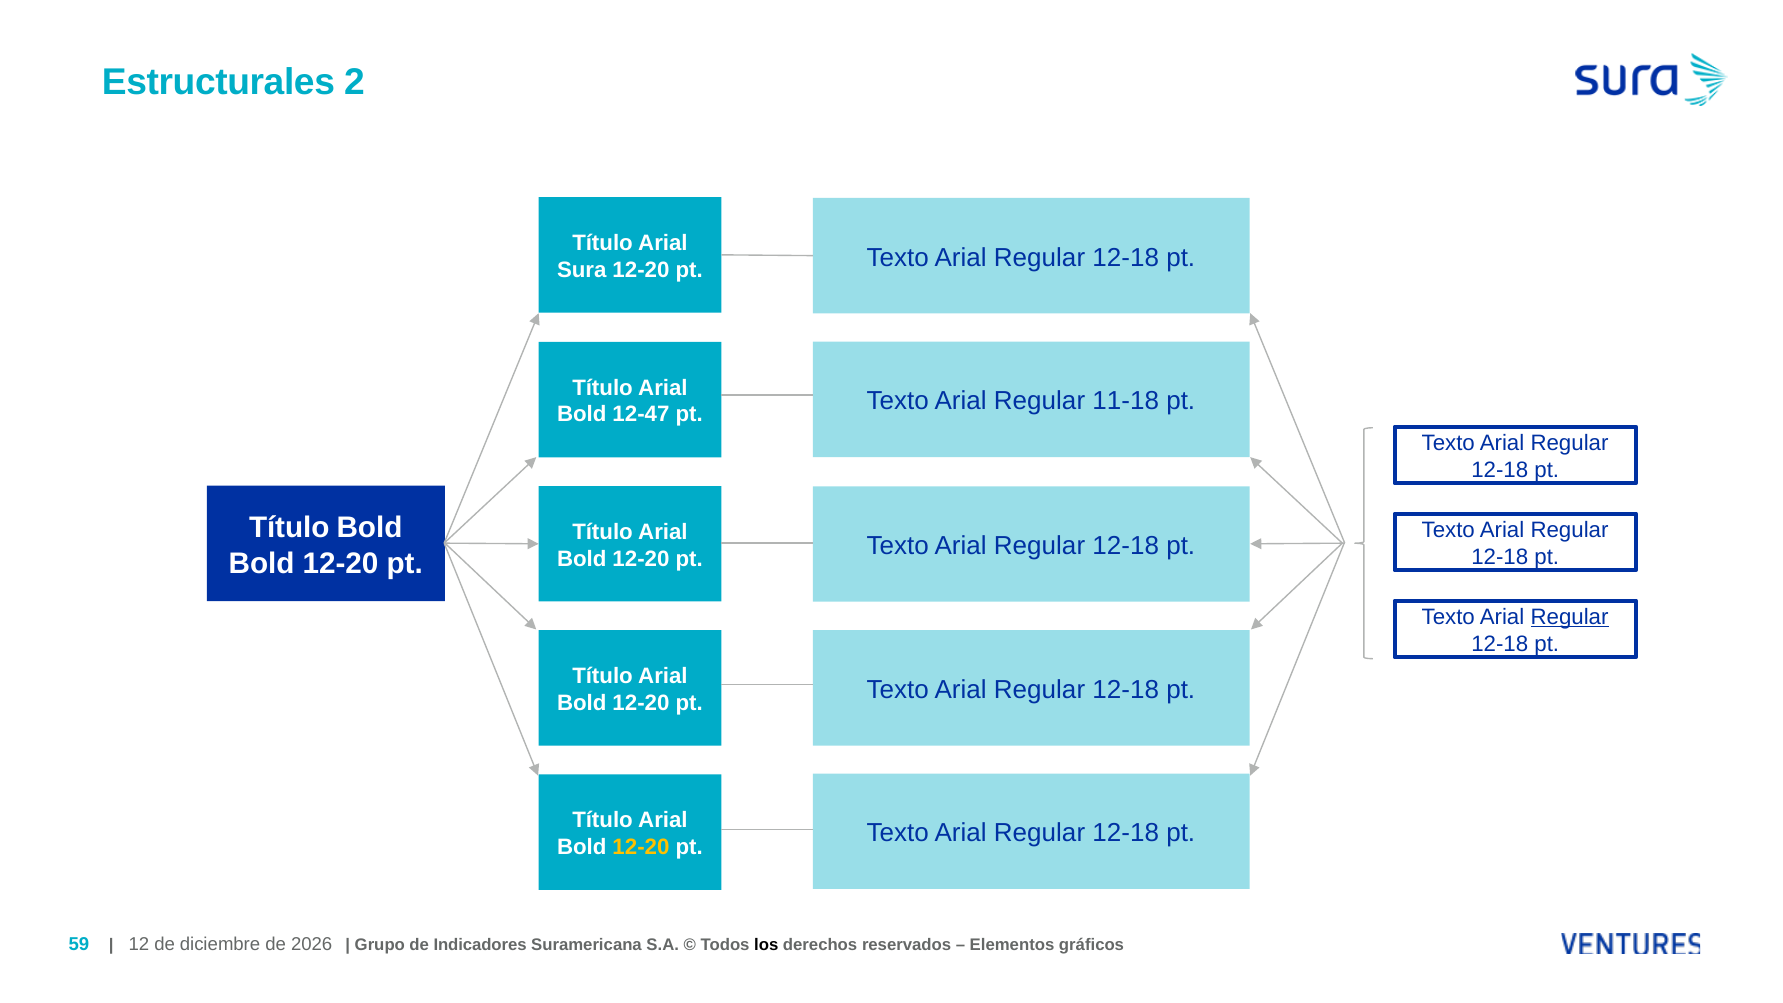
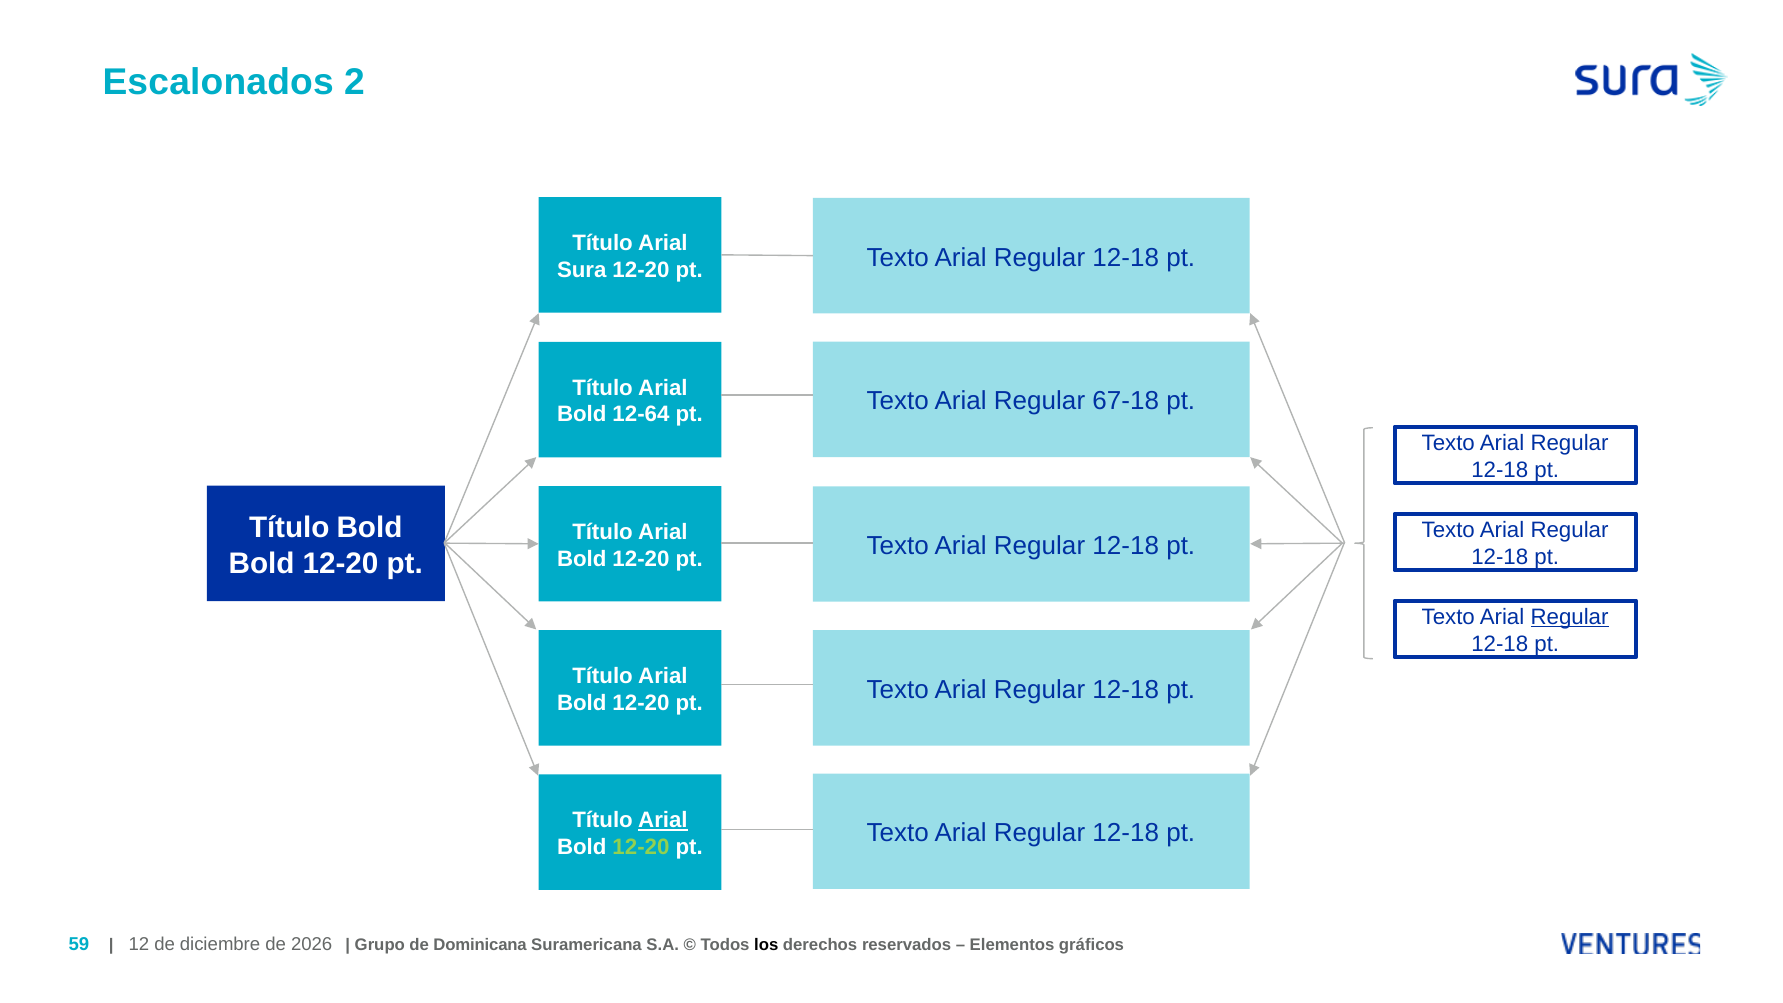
Estructurales: Estructurales -> Escalonados
11-18: 11-18 -> 67-18
12-47: 12-47 -> 12-64
Arial at (663, 820) underline: none -> present
12-20 at (641, 847) colour: yellow -> light green
Indicadores: Indicadores -> Dominicana
